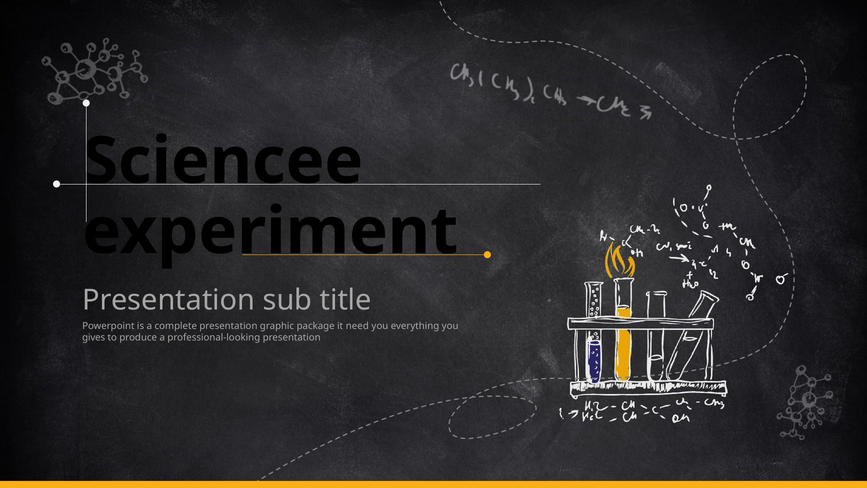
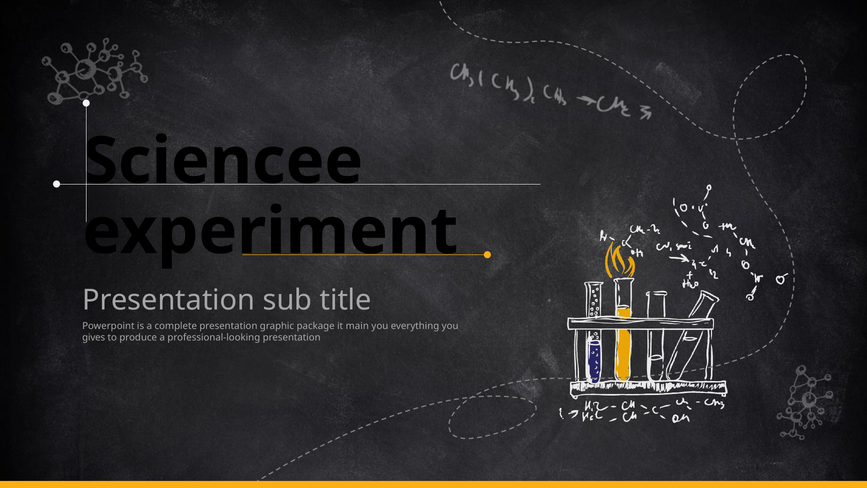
need: need -> main
